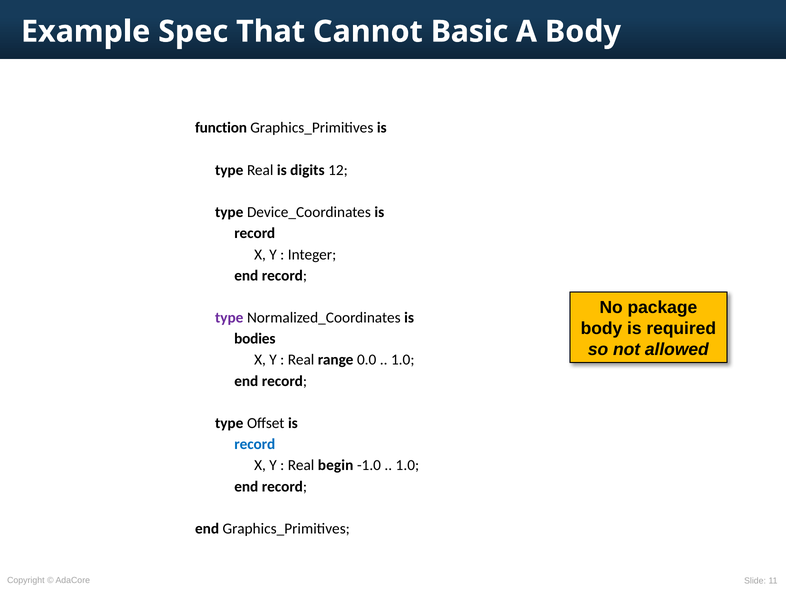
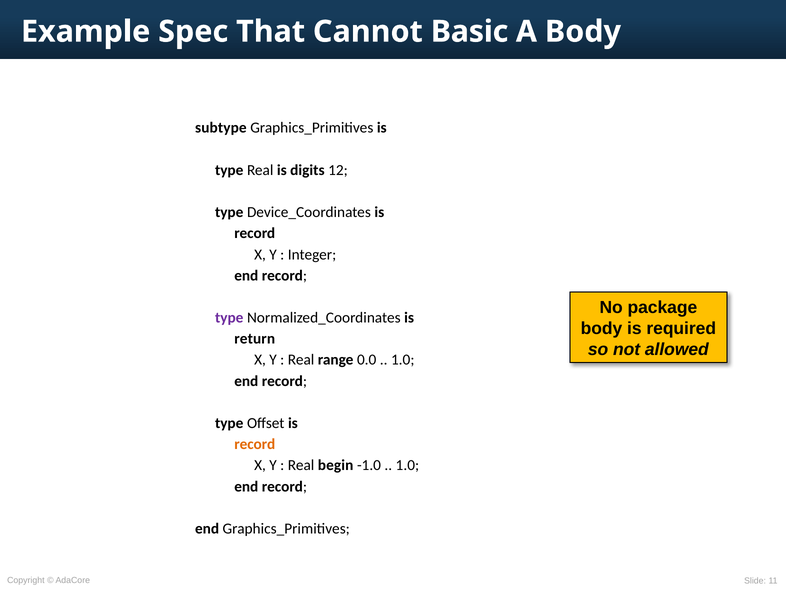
function: function -> subtype
bodies: bodies -> return
record at (255, 444) colour: blue -> orange
